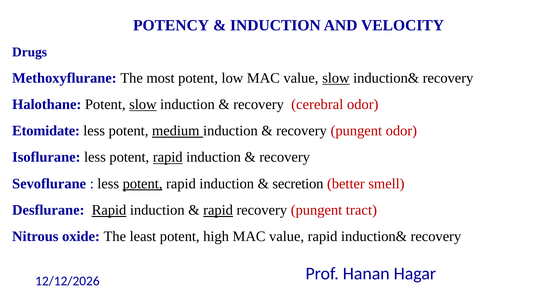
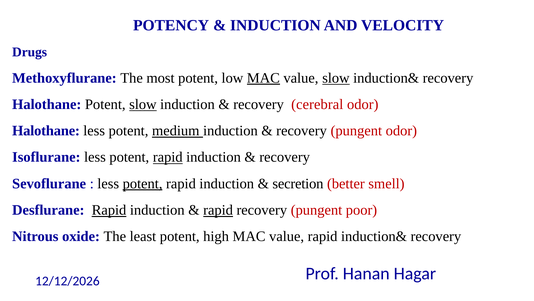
MAC at (263, 78) underline: none -> present
Etomidate at (46, 130): Etomidate -> Halothane
tract: tract -> poor
